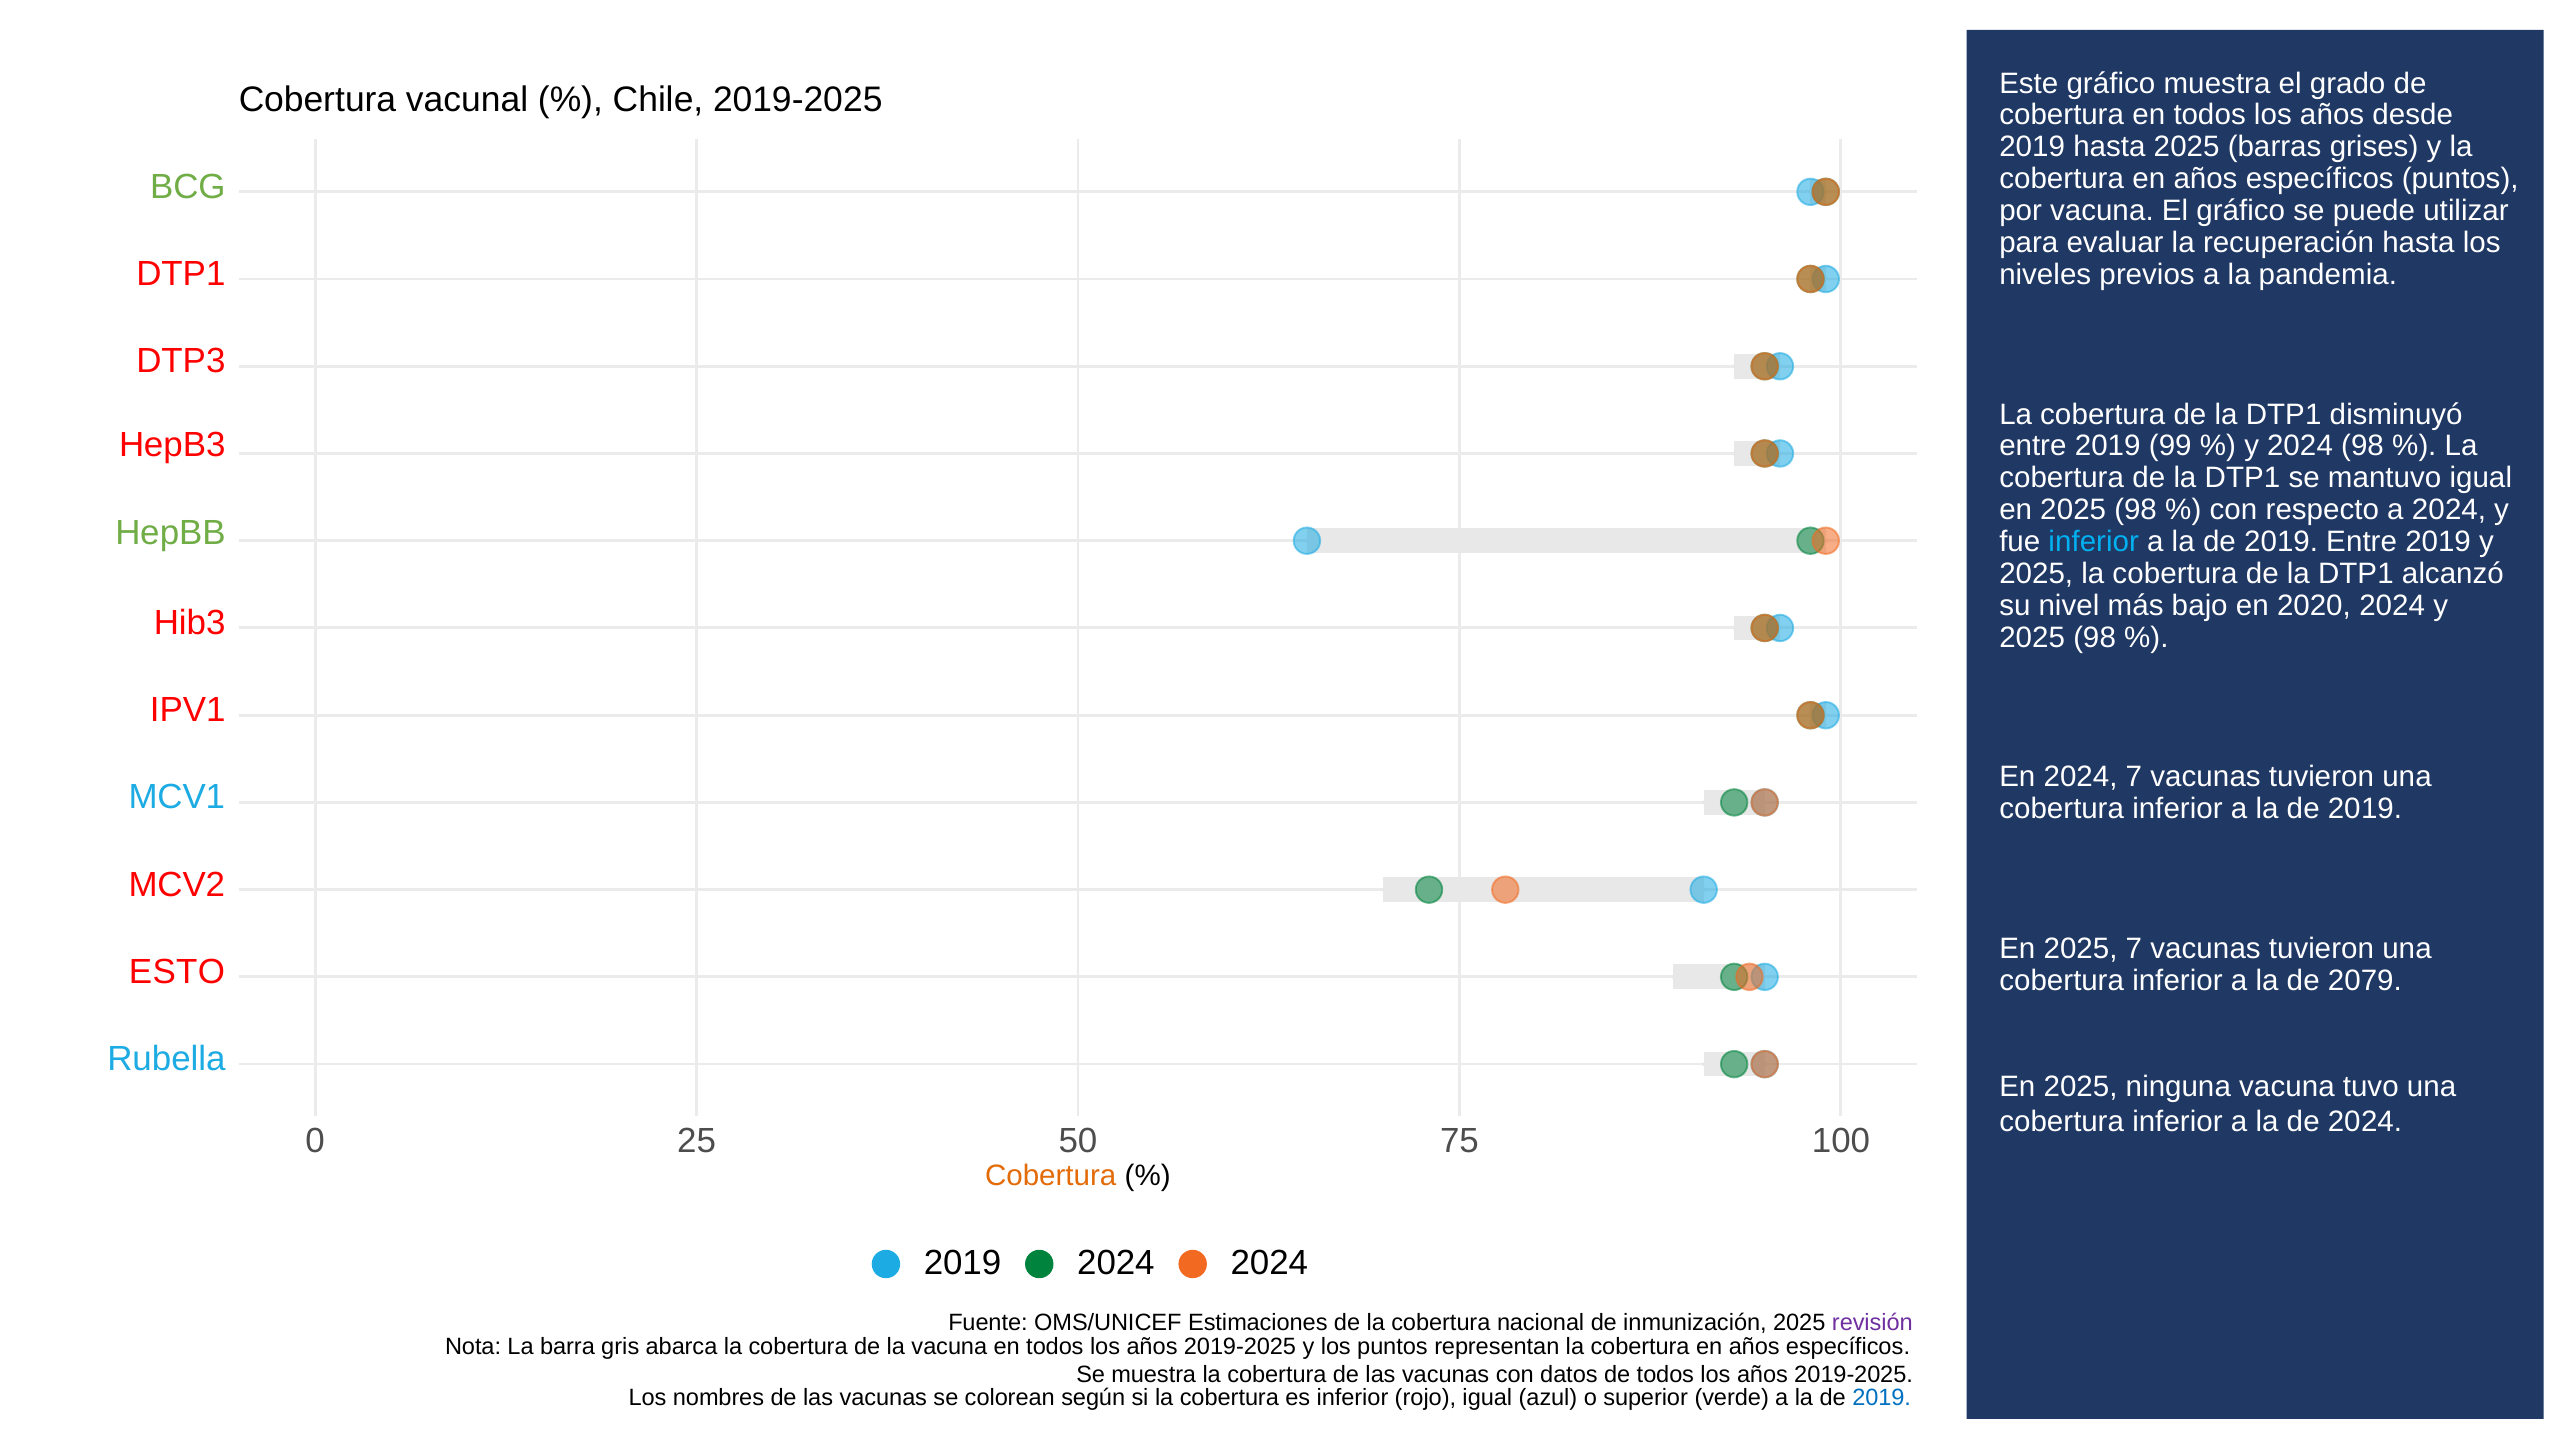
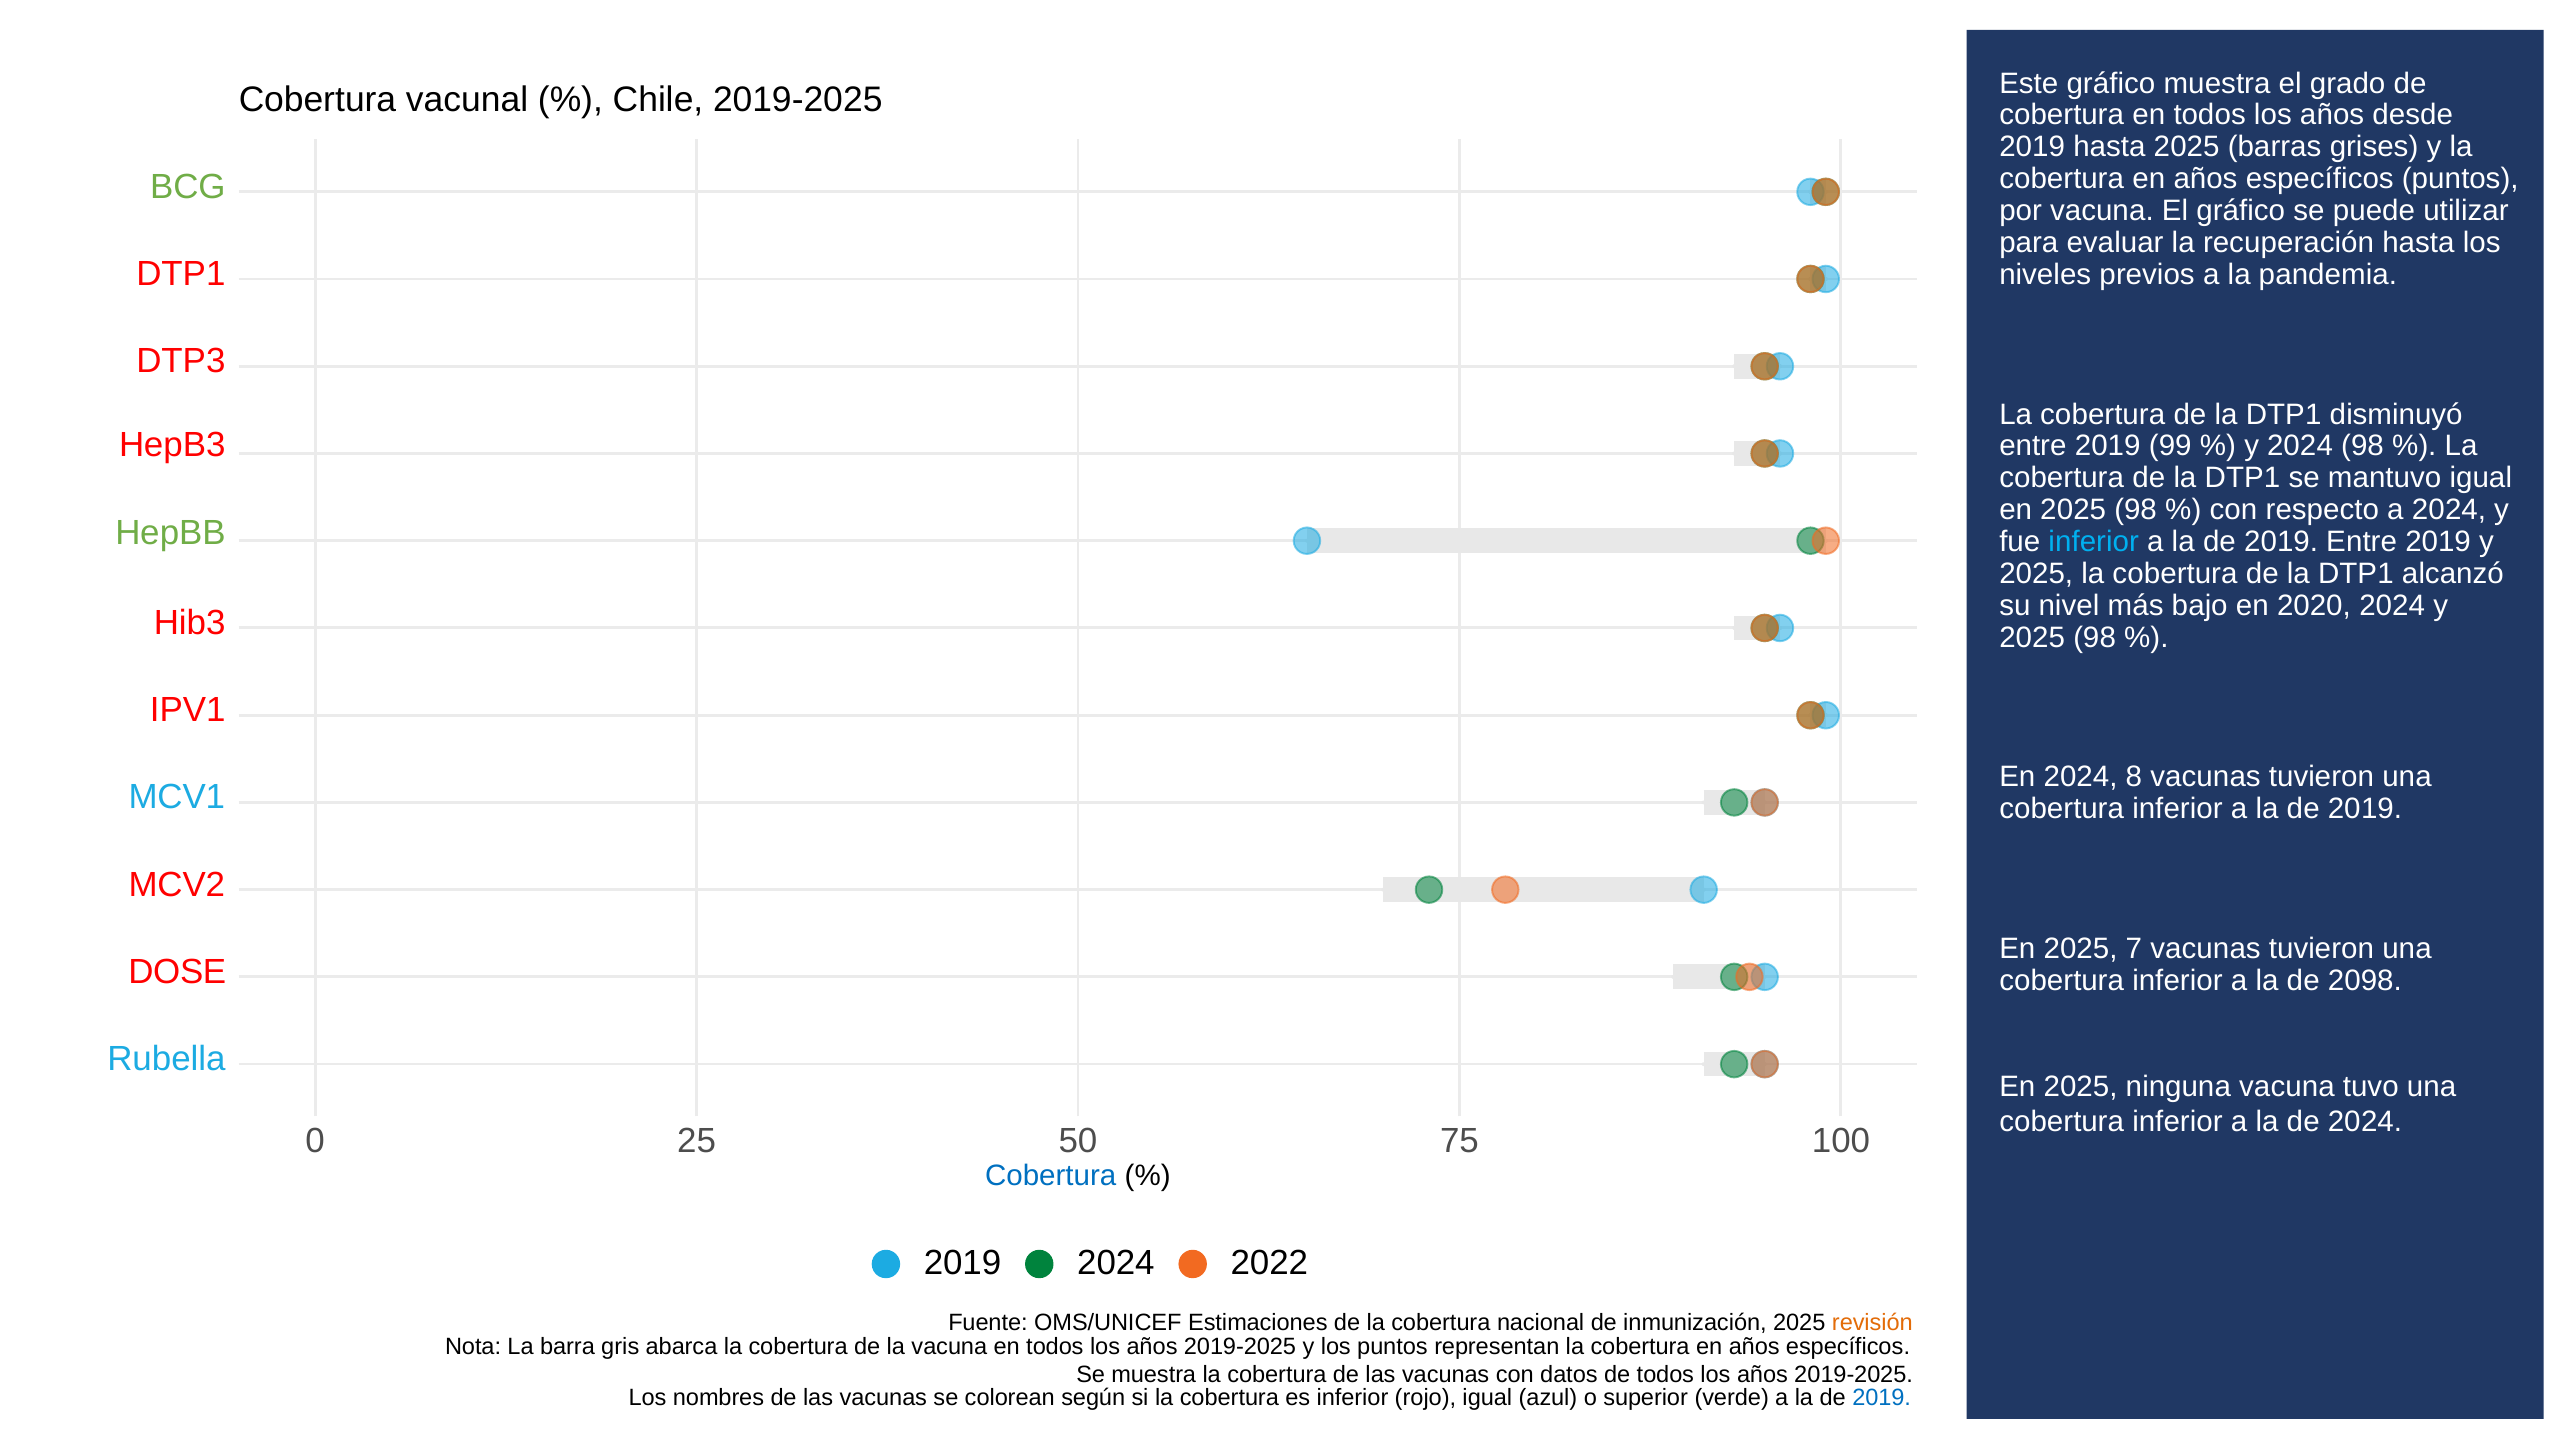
2024 7: 7 -> 8
ESTO: ESTO -> DOSE
2079: 2079 -> 2098
Cobertura at (1051, 1176) colour: orange -> blue
2024 2024: 2024 -> 2022
revisión colour: purple -> orange
